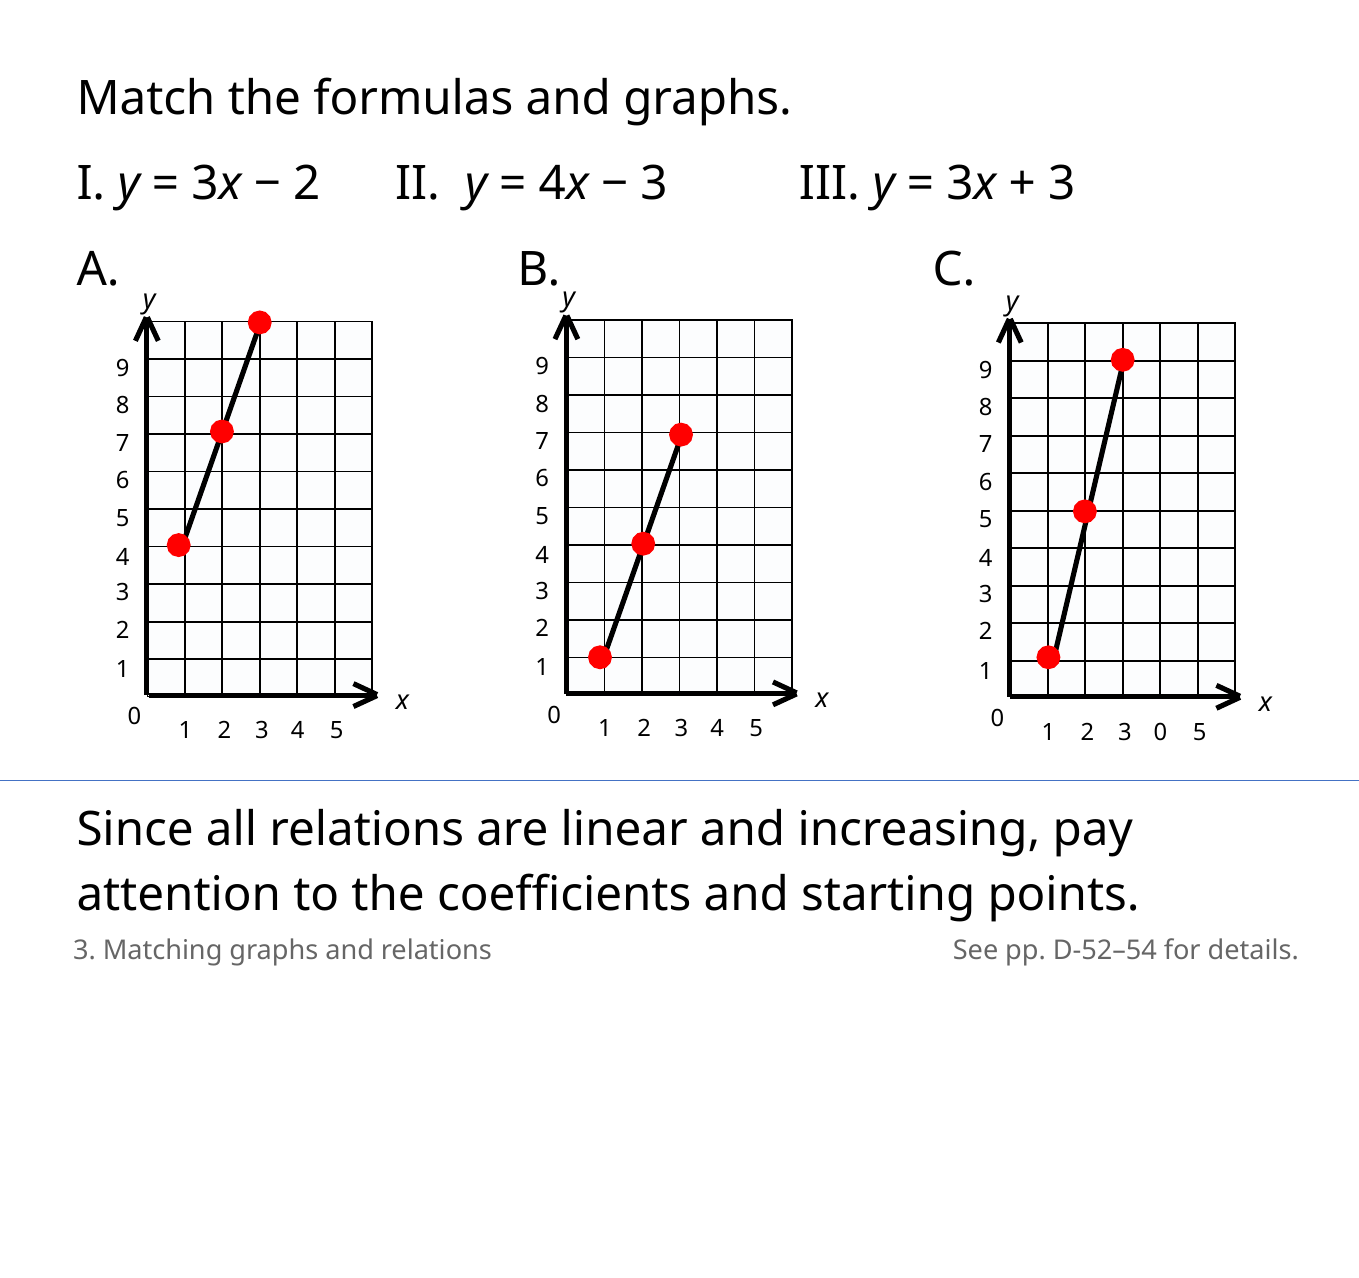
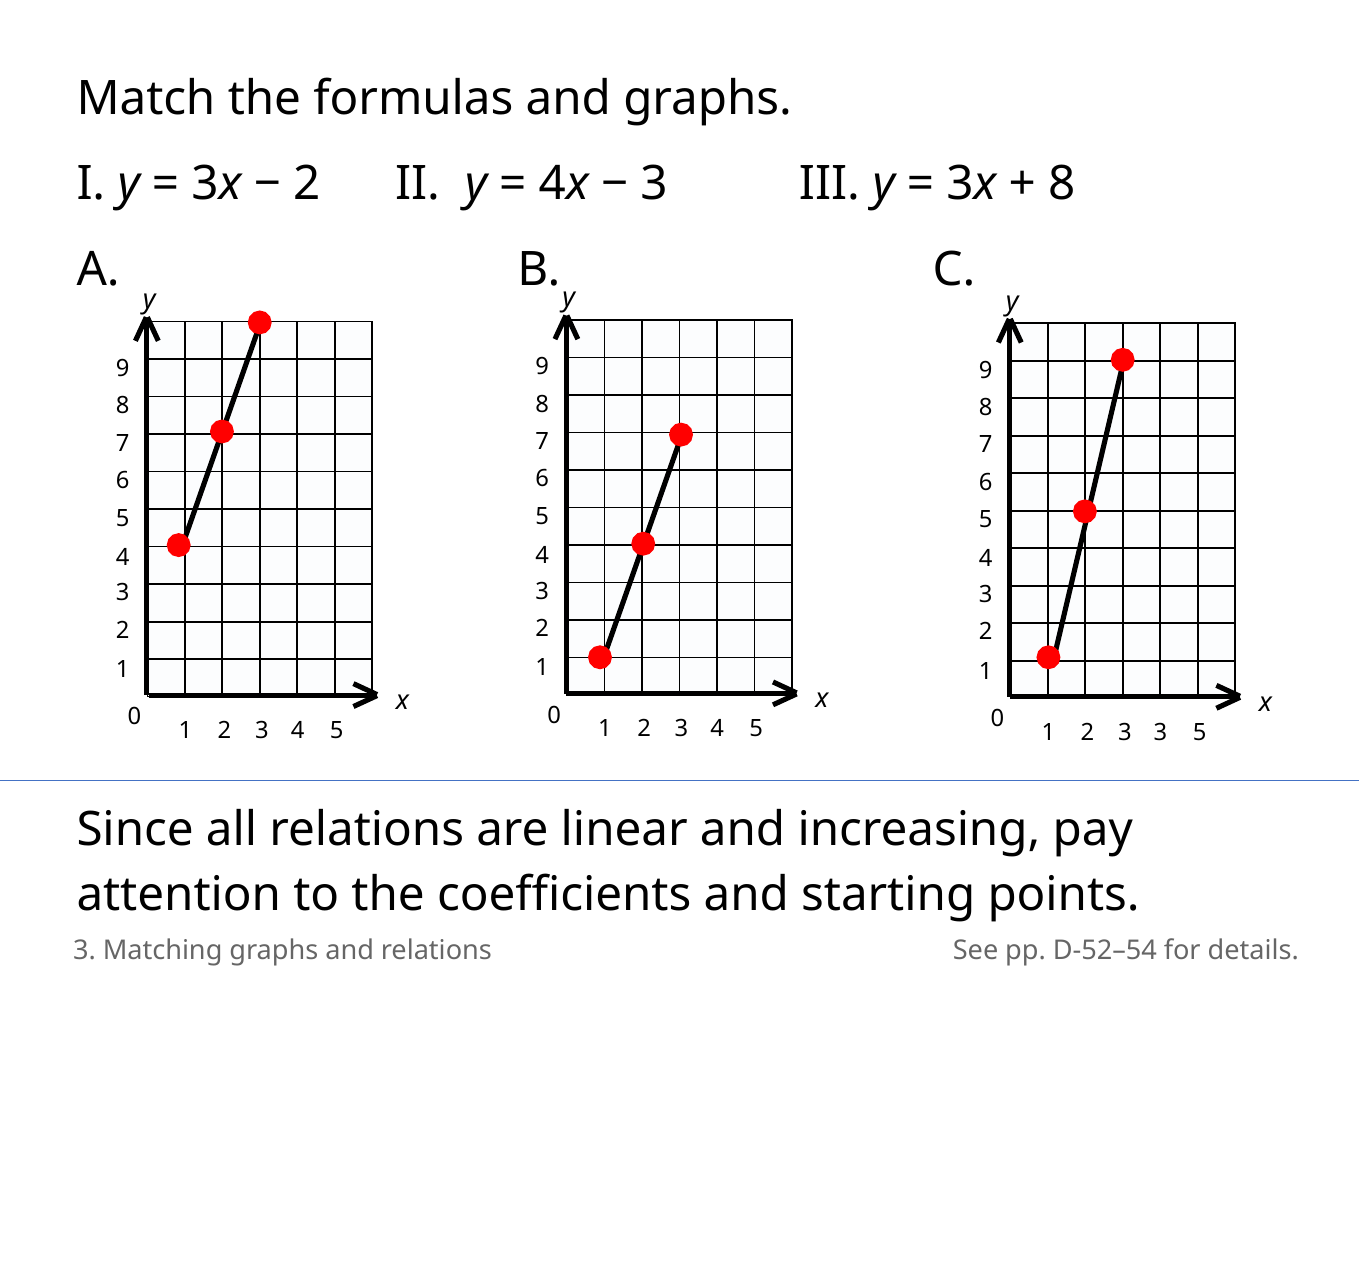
3 at (1062, 184): 3 -> 8
3 0: 0 -> 3
